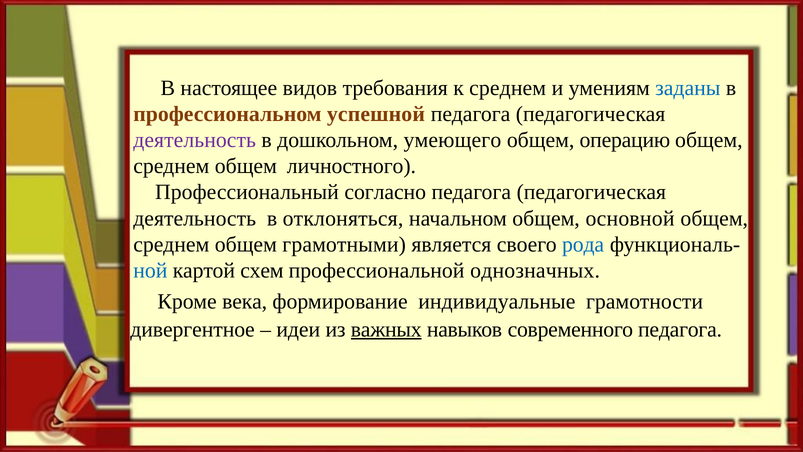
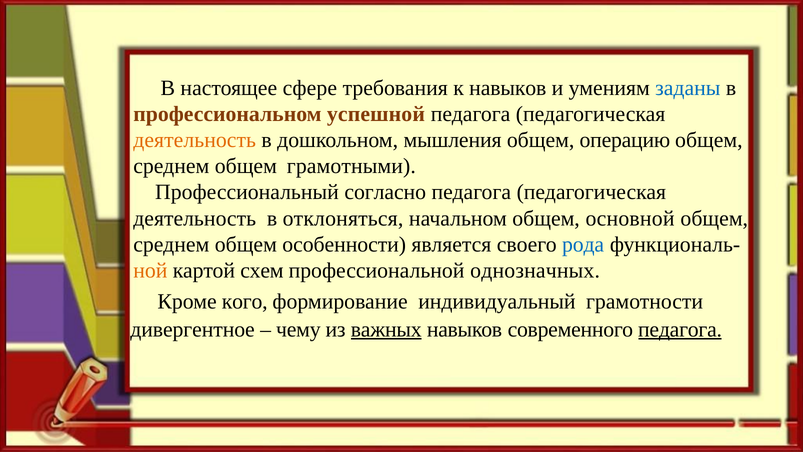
видов: видов -> сфере
к среднем: среднем -> навыков
деятельность at (195, 140) colour: purple -> orange
умеющего: умеющего -> мышления
личностного: личностного -> грамотными
грамотными: грамотными -> особенности
ной colour: blue -> orange
века: века -> кого
индивидуальные: индивидуальные -> индивидуальный
идеи: идеи -> чему
педагога at (680, 329) underline: none -> present
